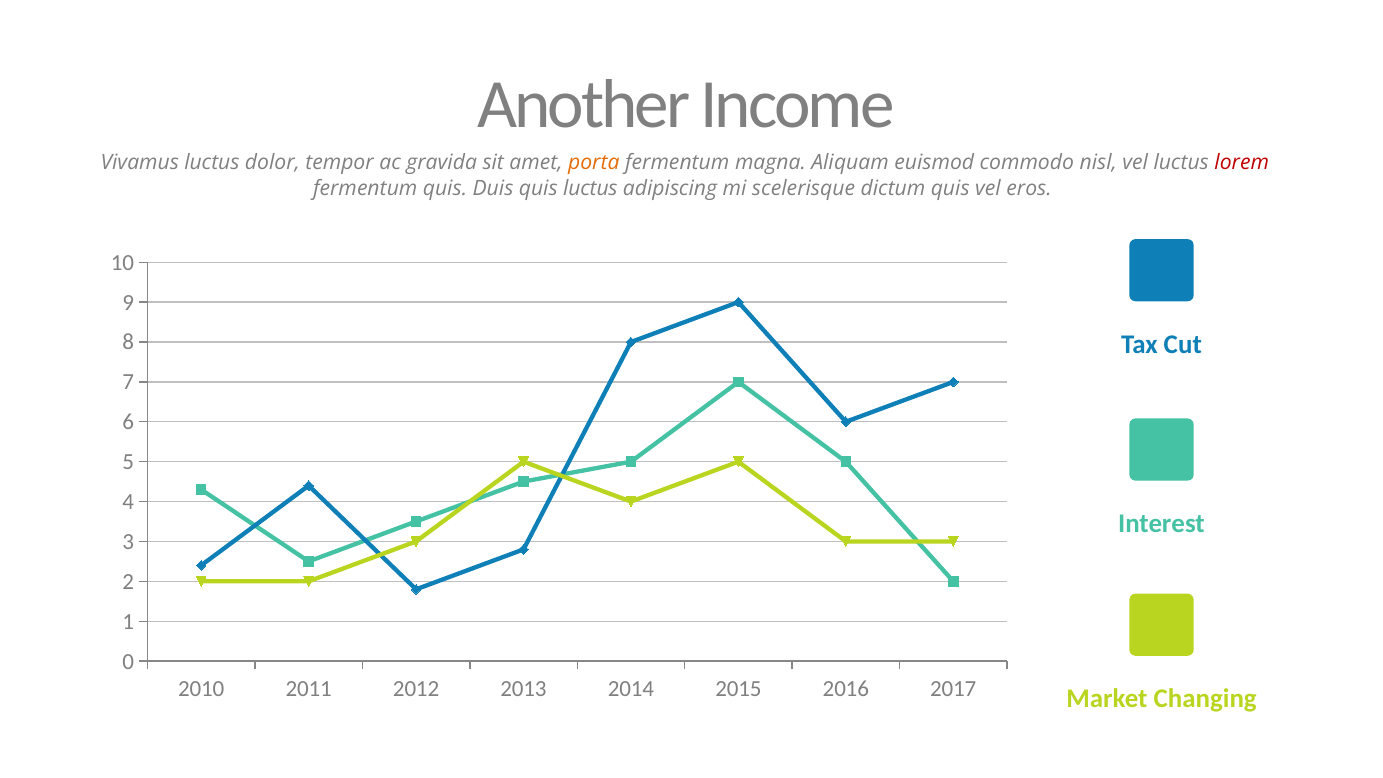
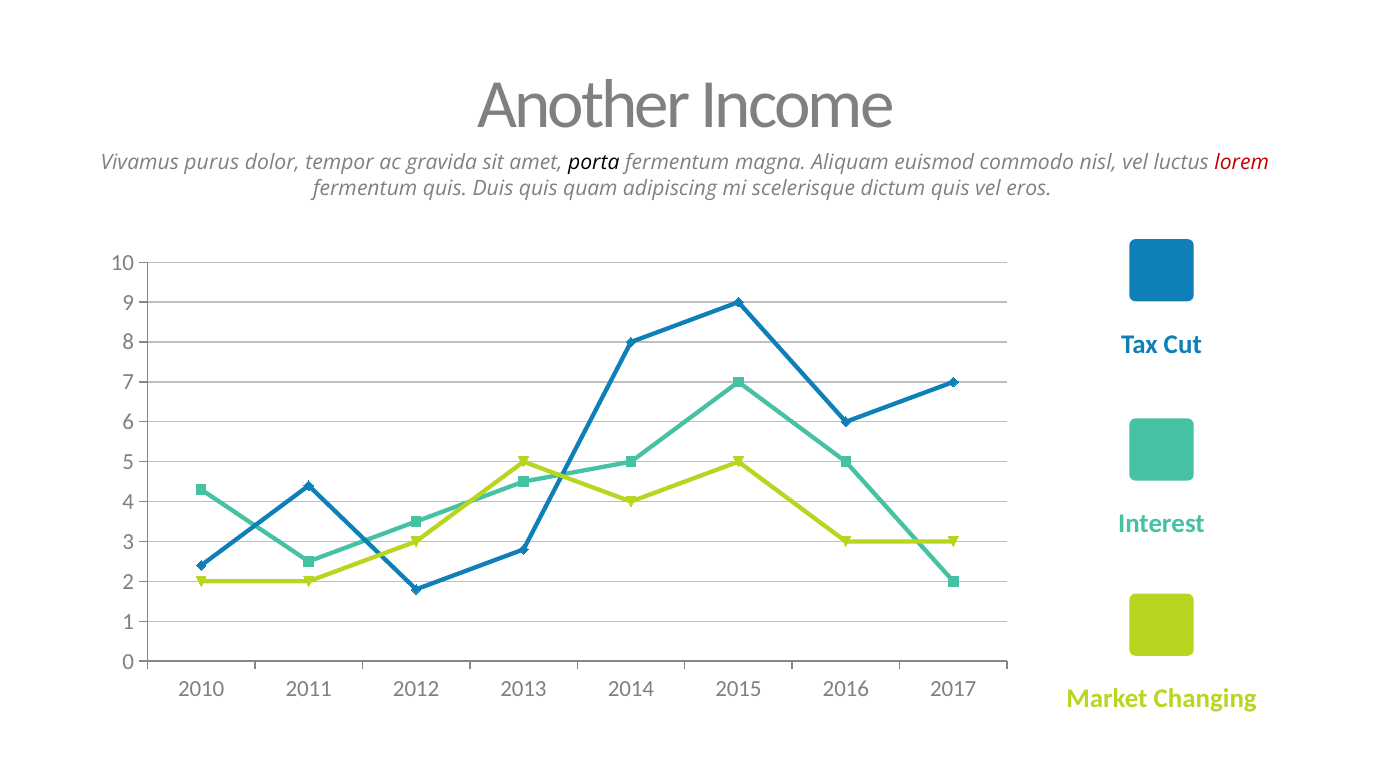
Vivamus luctus: luctus -> purus
porta colour: orange -> black
quis luctus: luctus -> quam
